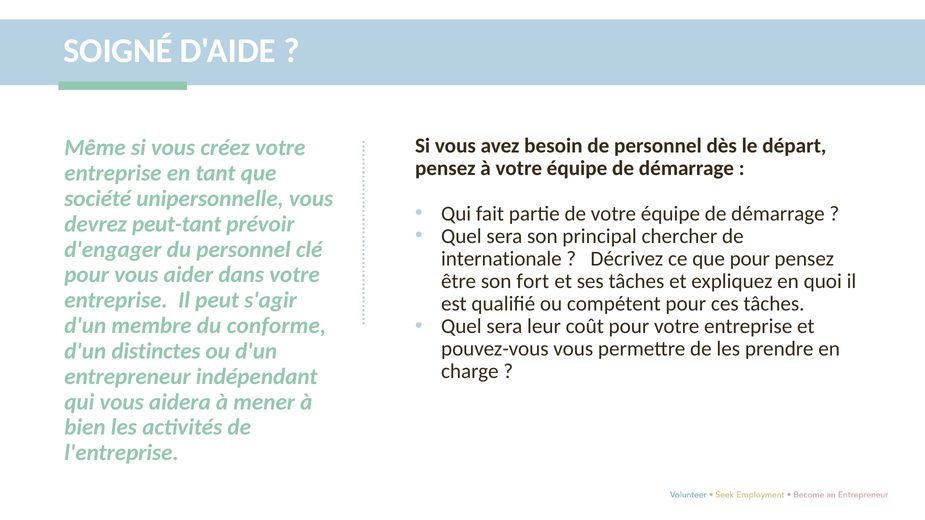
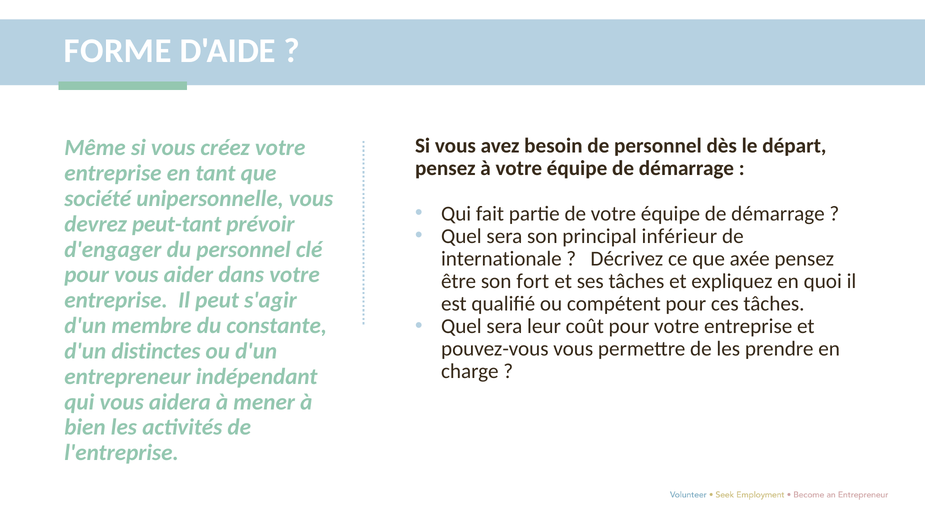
SOIGNÉ: SOIGNÉ -> FORME
chercher: chercher -> inférieur
que pour: pour -> axée
conforme: conforme -> constante
